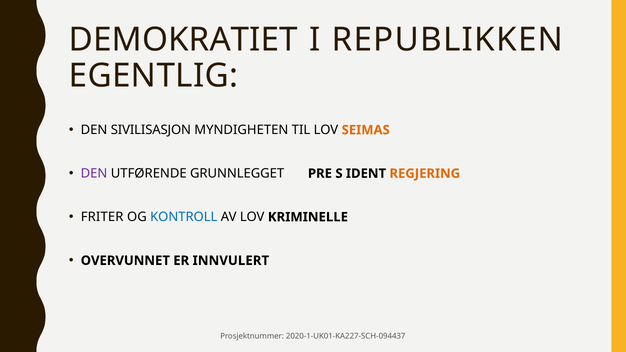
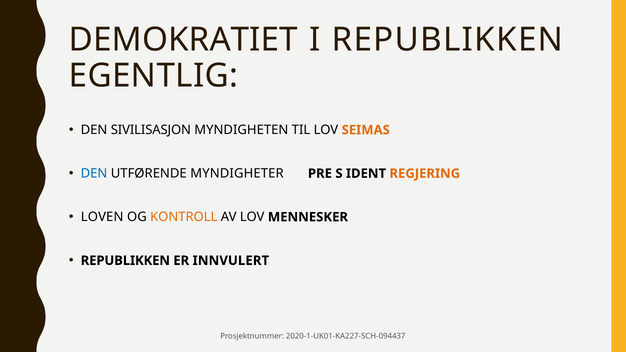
DEN at (94, 174) colour: purple -> blue
GRUNNLEGGET: GRUNNLEGGET -> MYNDIGHETER
FRITER: FRITER -> LOVEN
KONTROLL colour: blue -> orange
KRIMINELLE: KRIMINELLE -> MENNESKER
OVERVUNNET at (125, 261): OVERVUNNET -> REPUBLIKKEN
